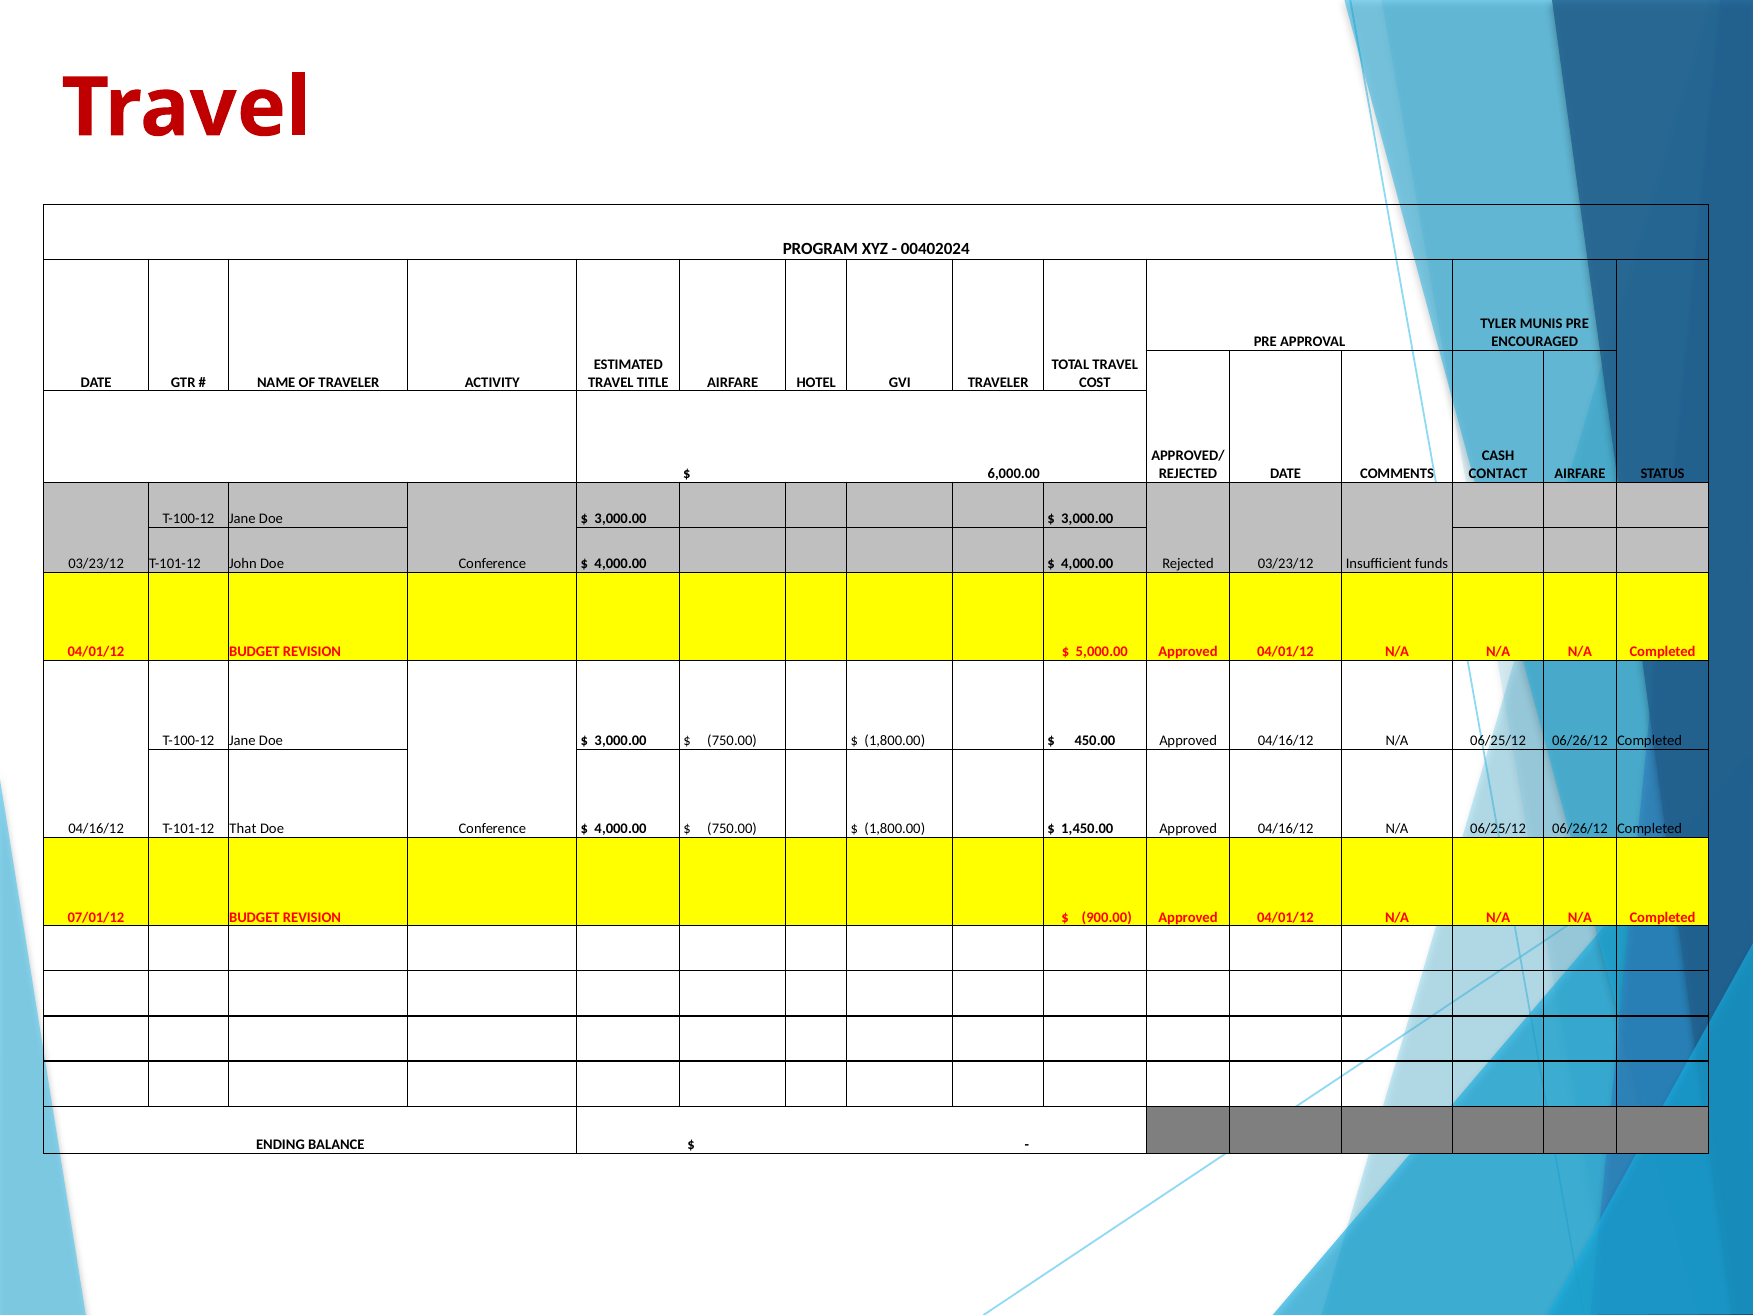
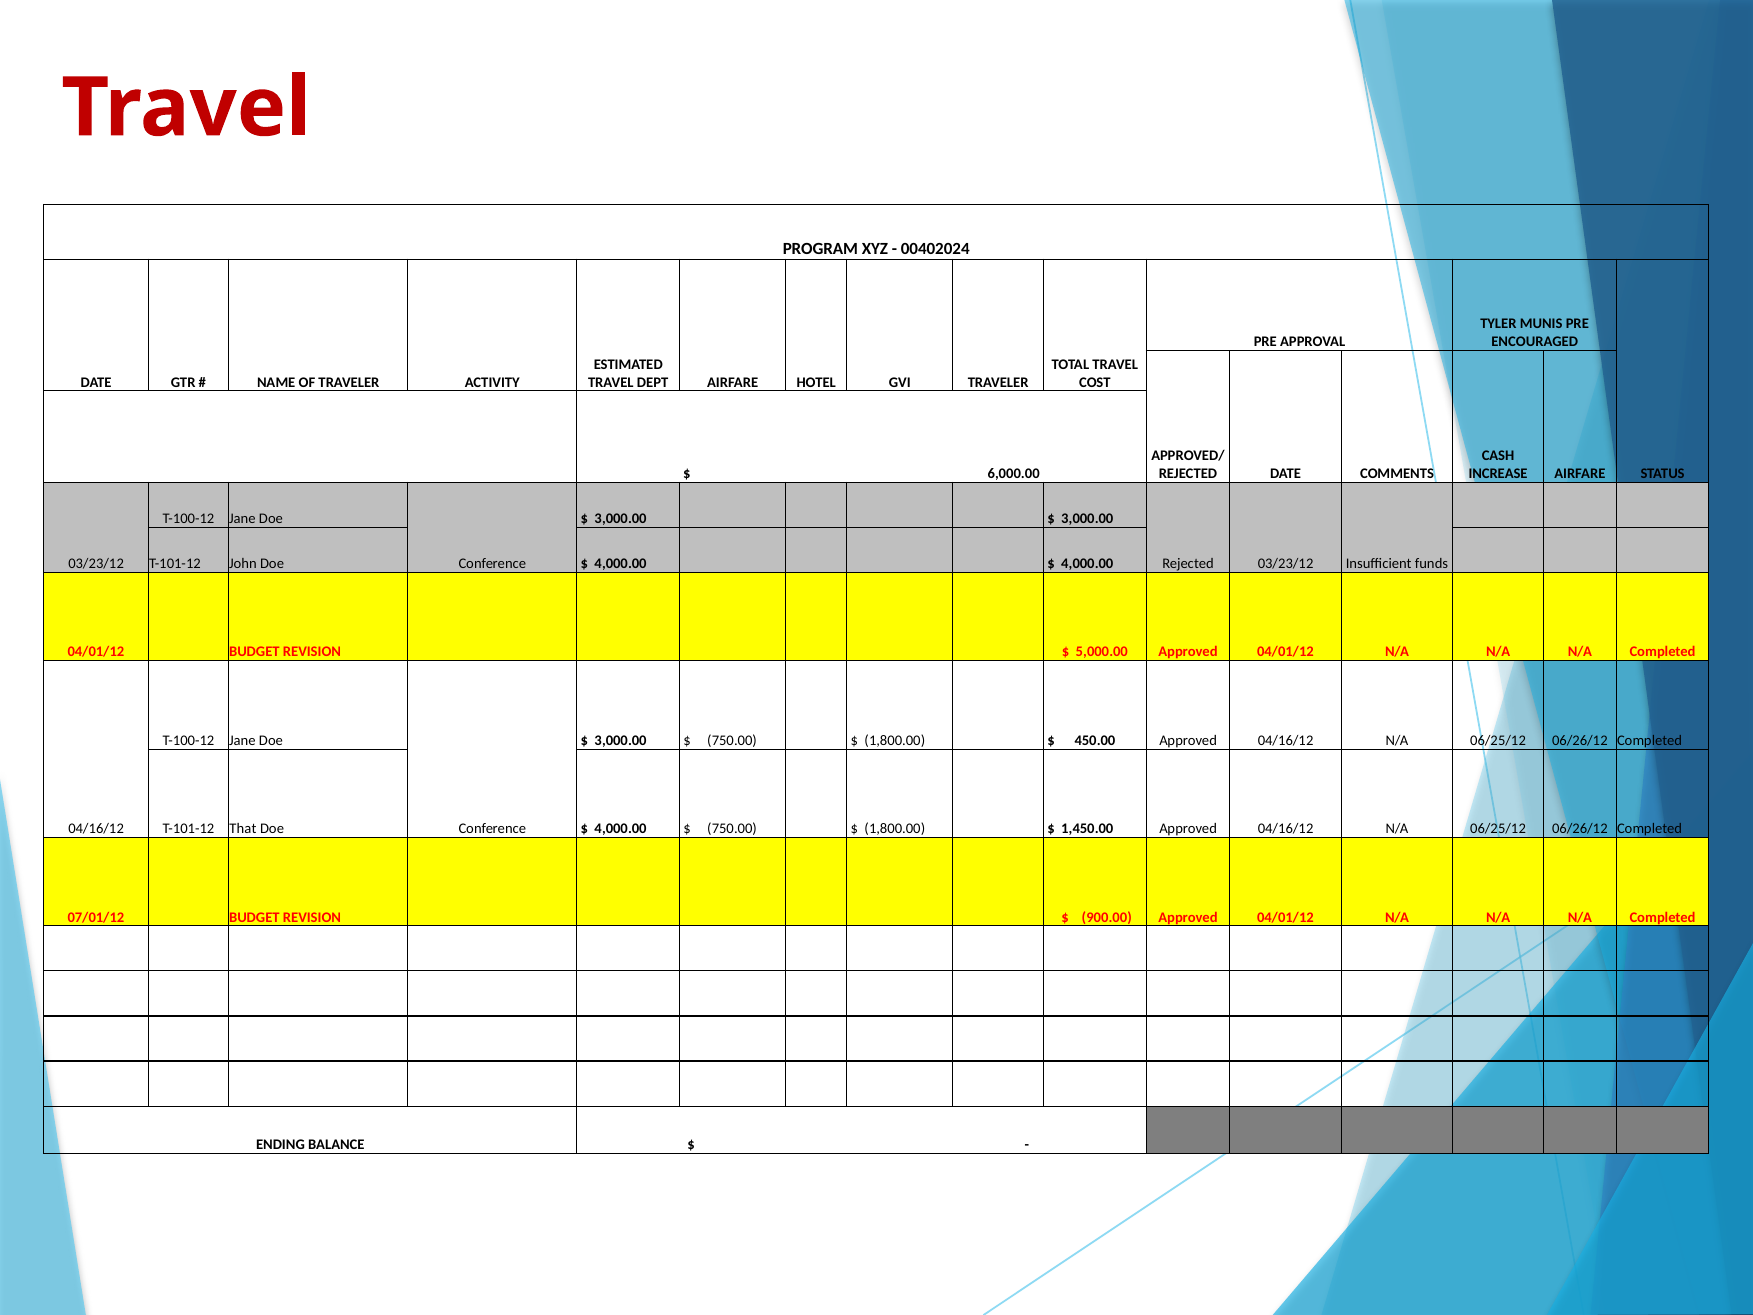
TITLE: TITLE -> DEPT
CONTACT: CONTACT -> INCREASE
